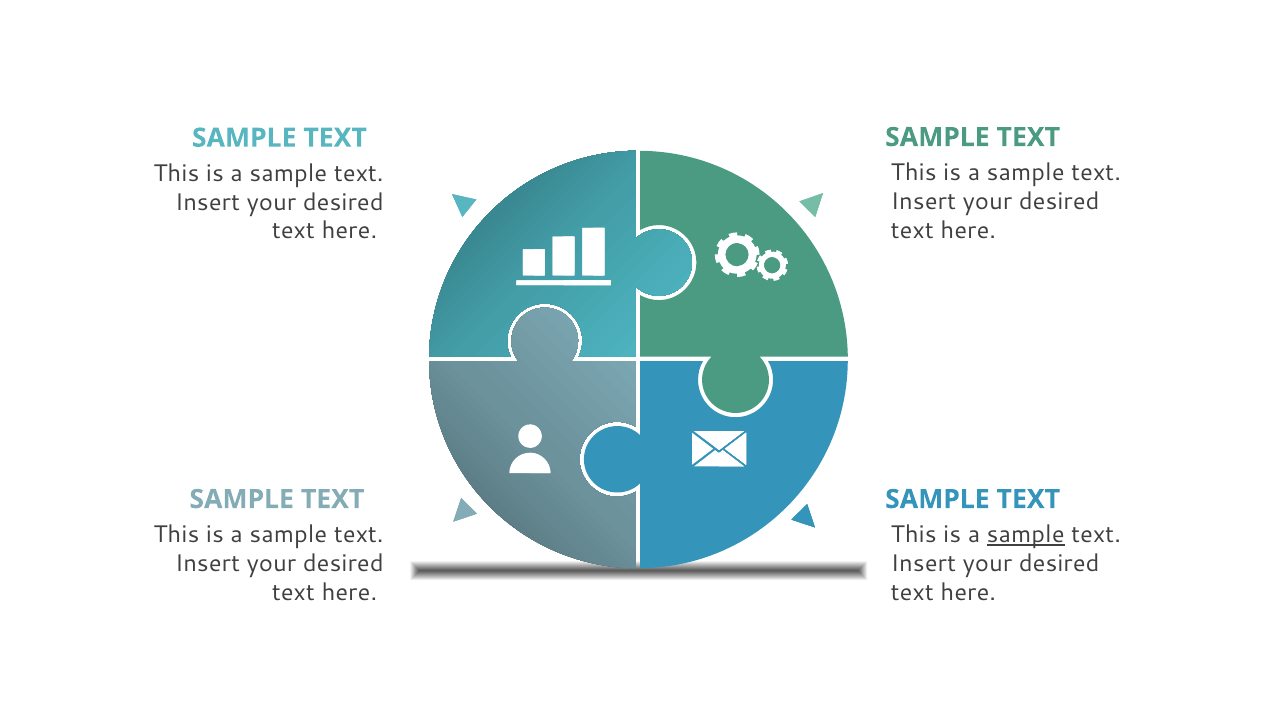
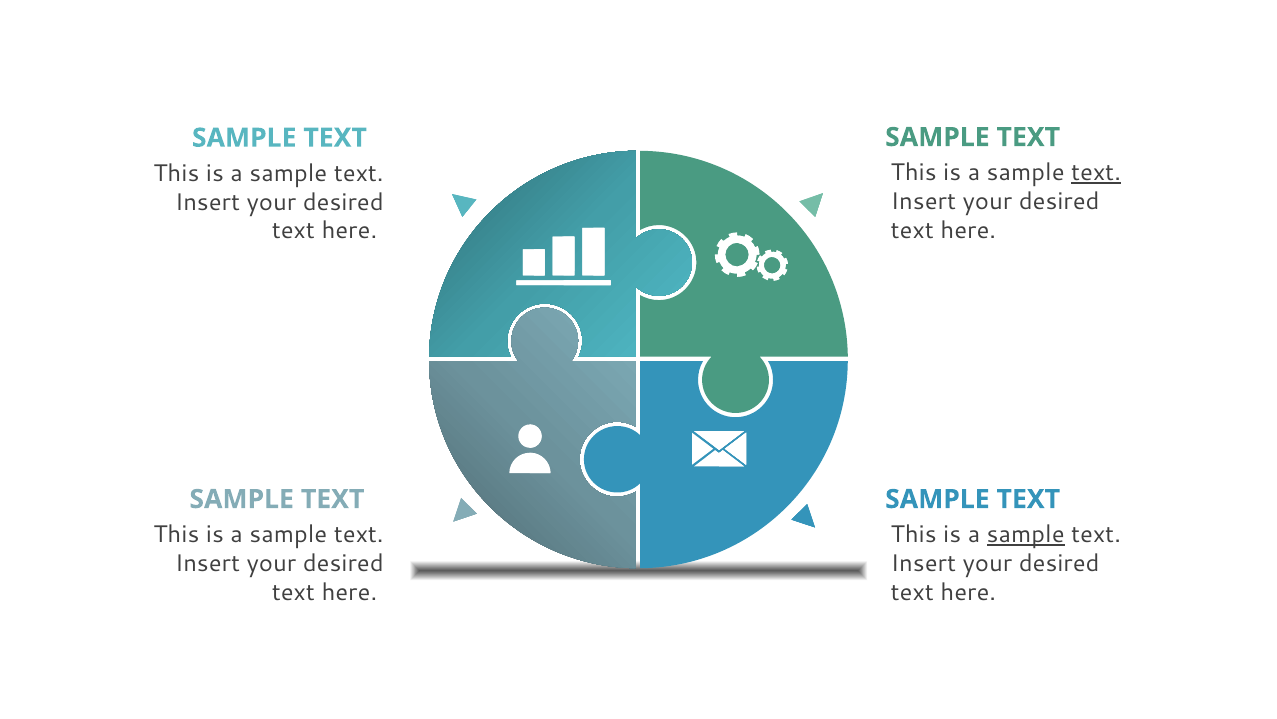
text at (1096, 173) underline: none -> present
